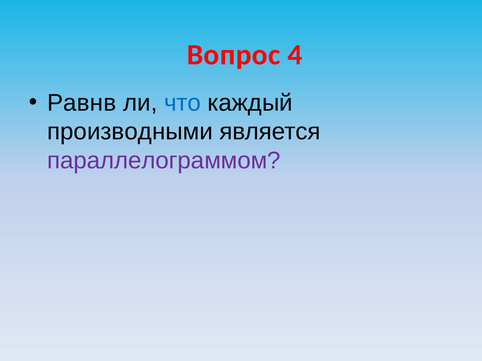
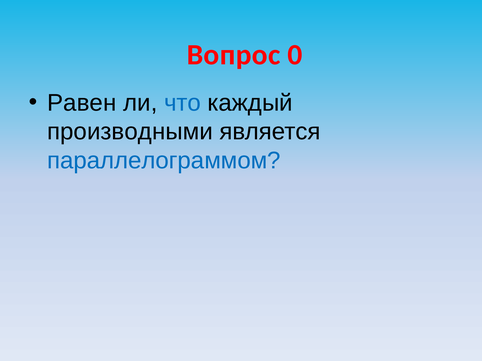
4: 4 -> 0
Равнв: Равнв -> Равен
параллелограммом colour: purple -> blue
